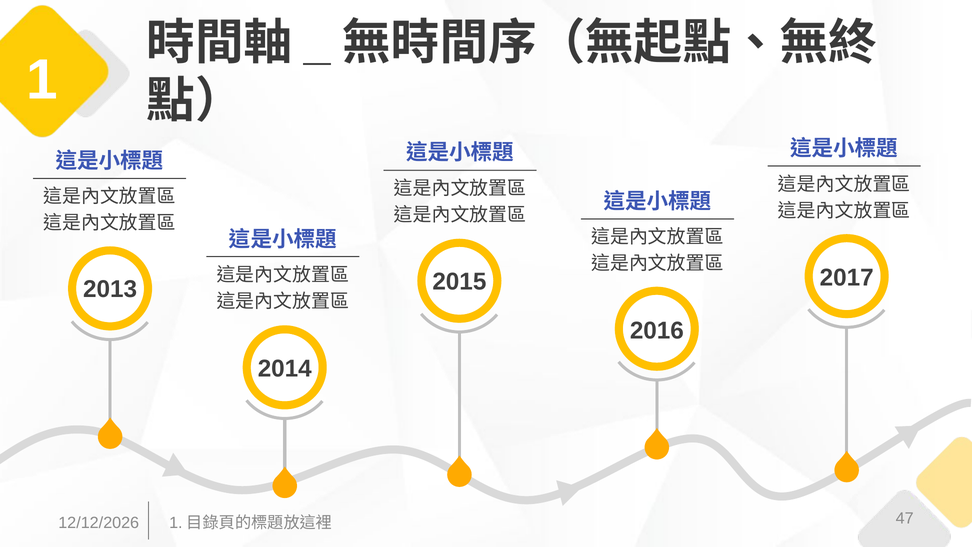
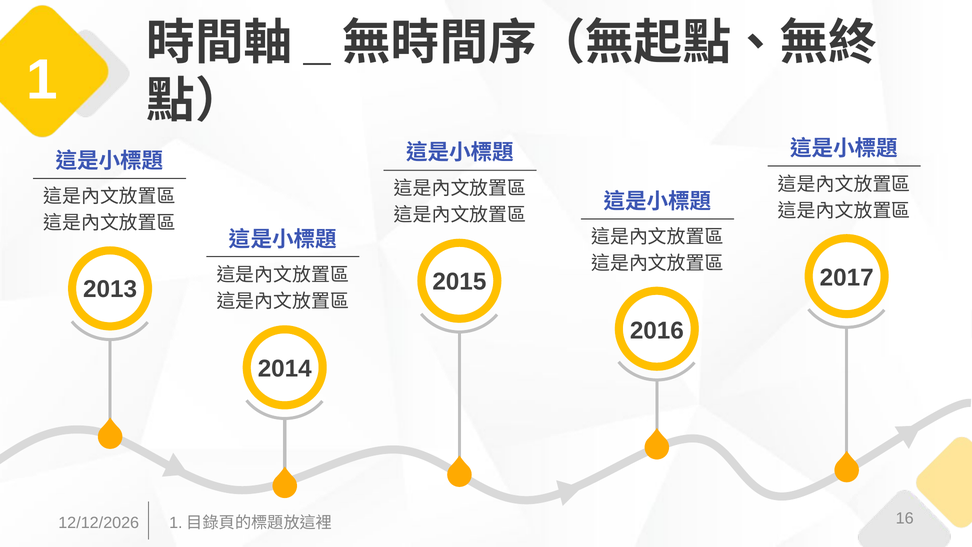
47: 47 -> 16
